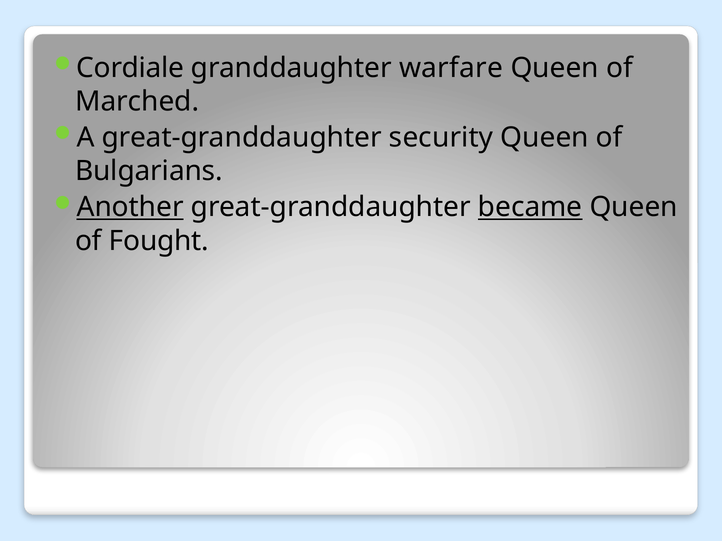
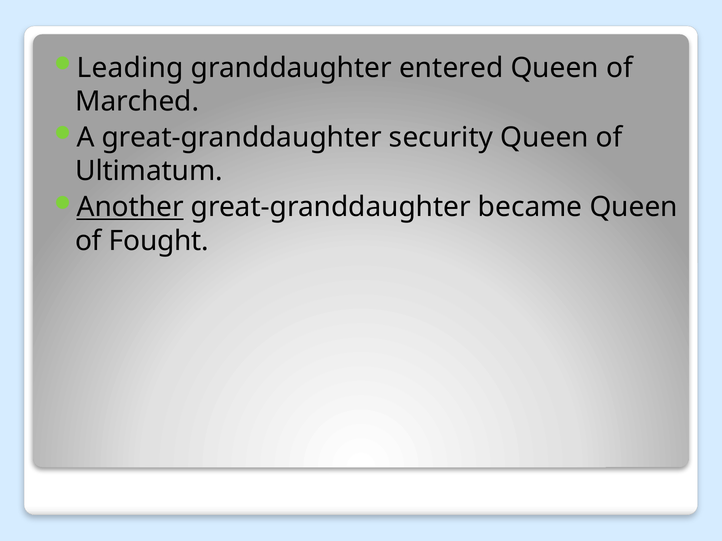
Cordiale: Cordiale -> Leading
warfare: warfare -> entered
Bulgarians: Bulgarians -> Ultimatum
became underline: present -> none
